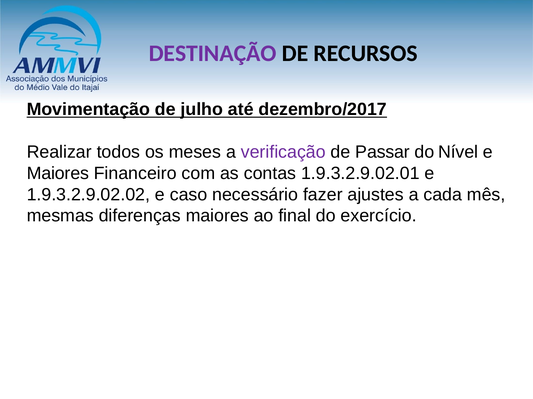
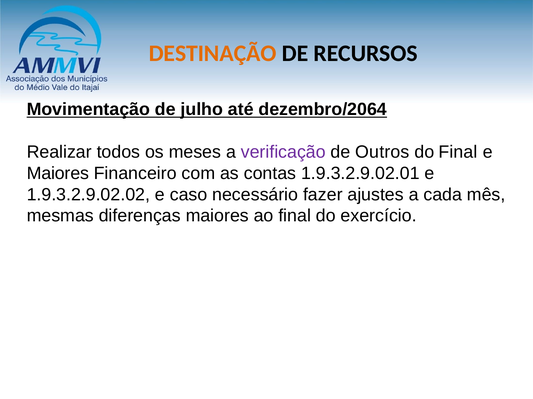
DESTINAÇÃO colour: purple -> orange
dezembro/2017: dezembro/2017 -> dezembro/2064
Passar: Passar -> Outros
do Nível: Nível -> Final
